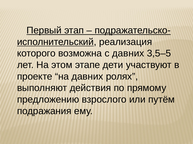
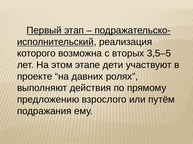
с давних: давних -> вторых
